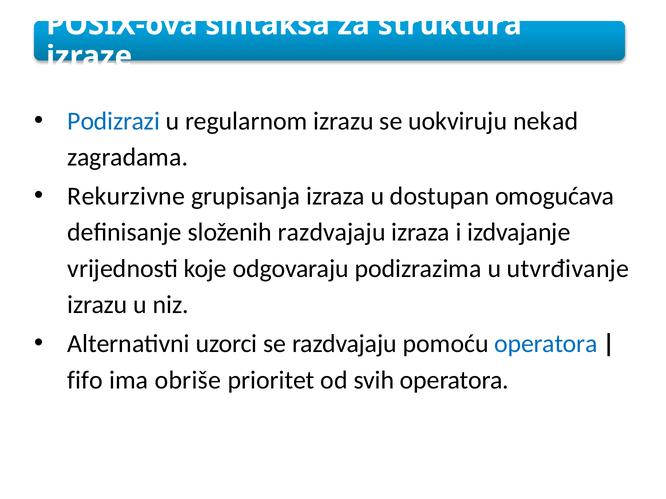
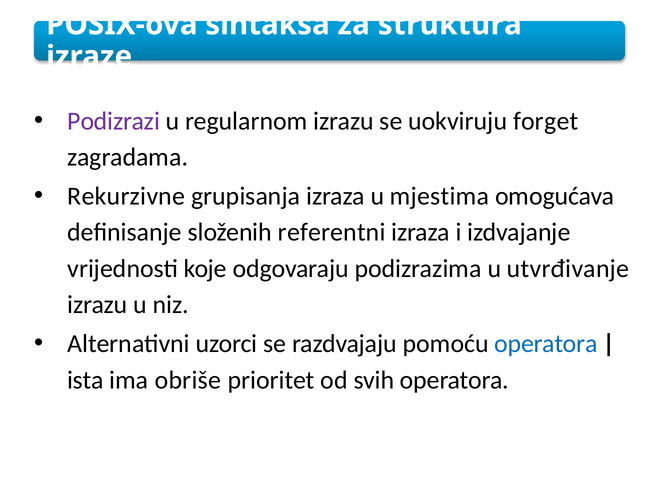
Podizrazi colour: blue -> purple
nekad: nekad -> forget
dostupan: dostupan -> mjestima
složenih razdvajaju: razdvajaju -> referentni
fifo: fifo -> ista
